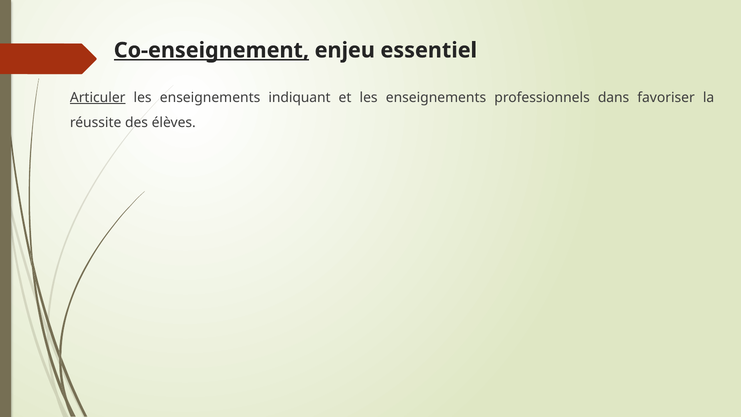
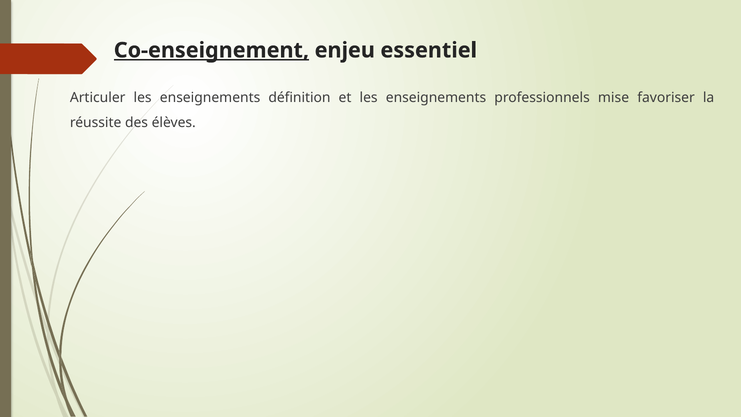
Articuler underline: present -> none
indiquant: indiquant -> définition
dans: dans -> mise
